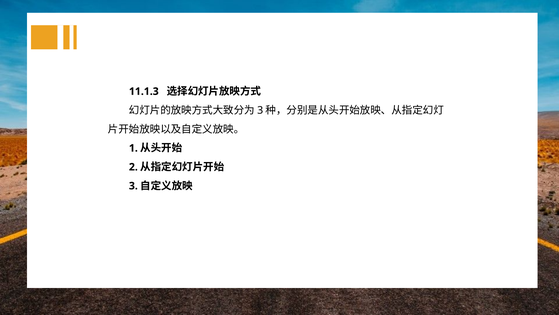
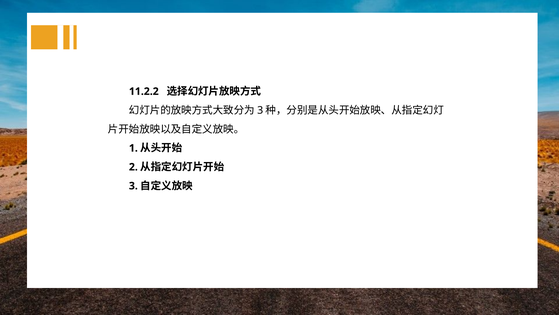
11.1.3: 11.1.3 -> 11.2.2
